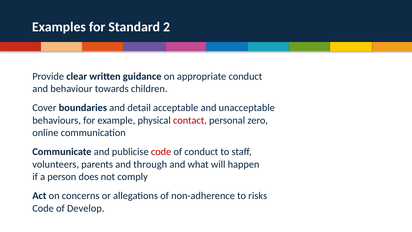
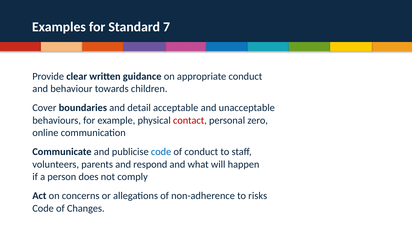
2: 2 -> 7
code at (161, 152) colour: red -> blue
through: through -> respond
Develop: Develop -> Changes
